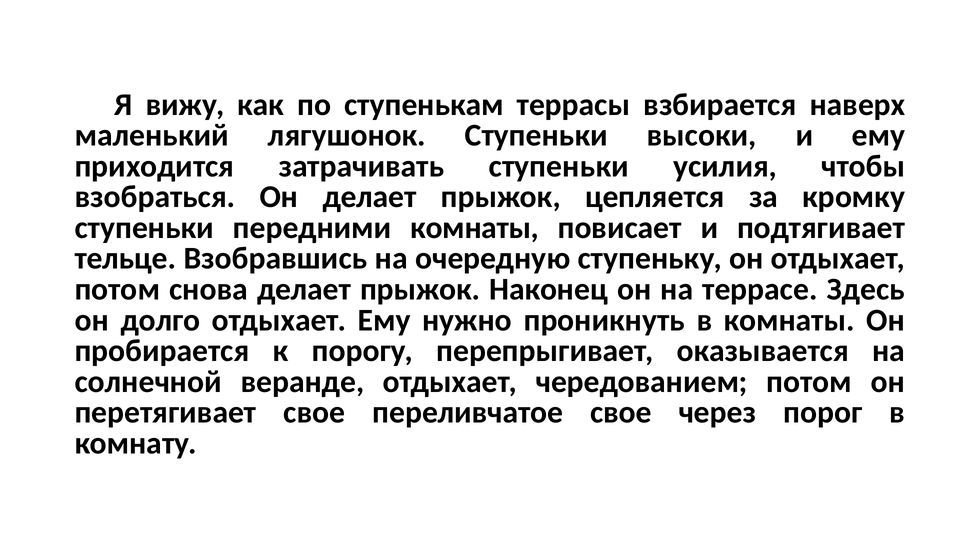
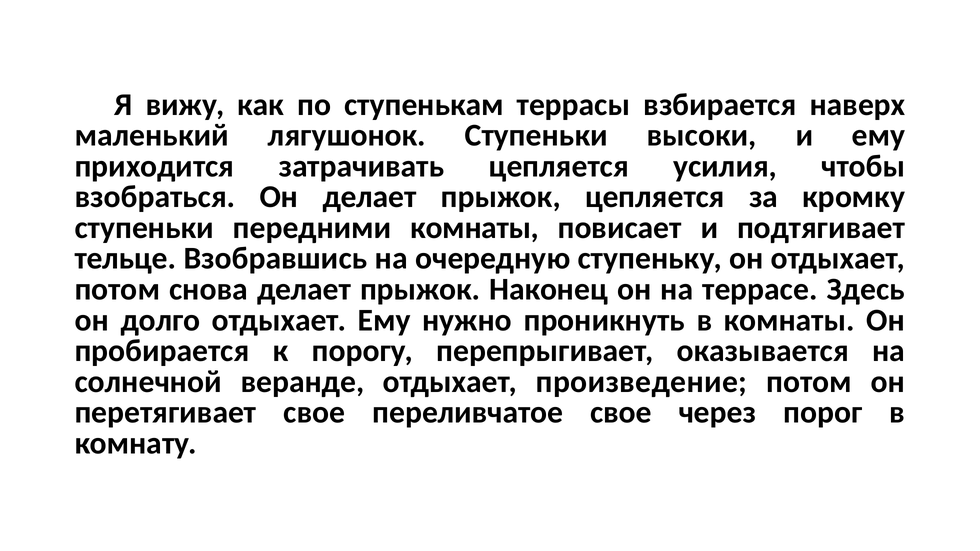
затрачивать ступеньки: ступеньки -> цепляется
чередованием: чередованием -> произведение
